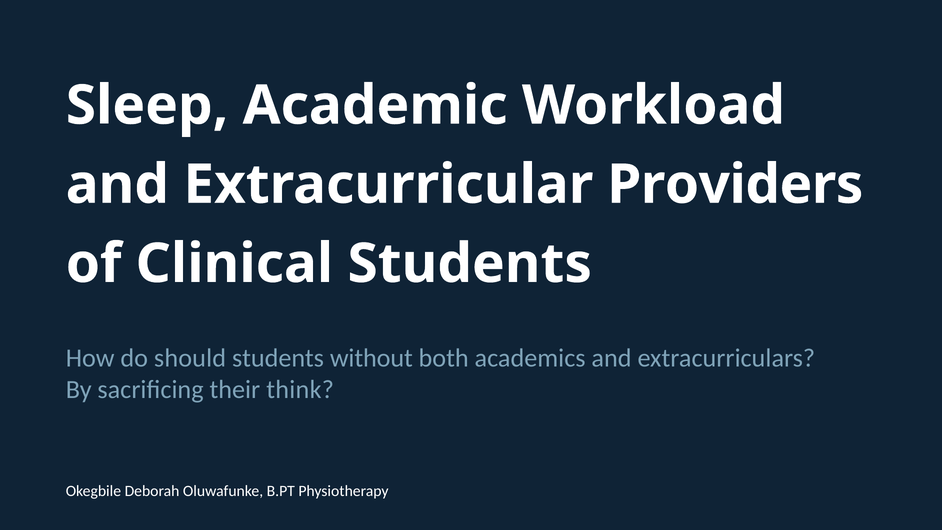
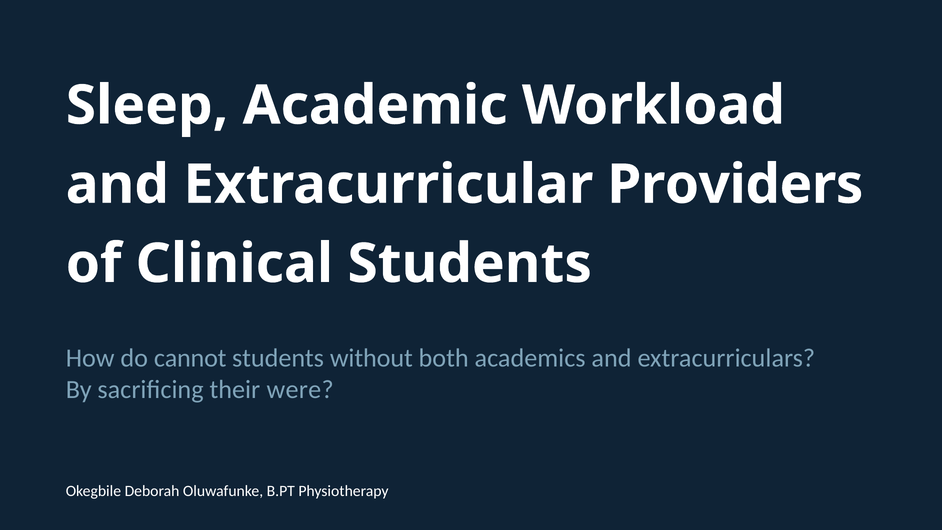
should: should -> cannot
think: think -> were
